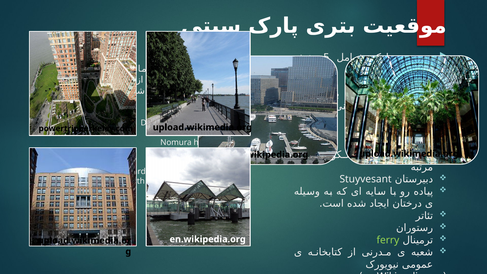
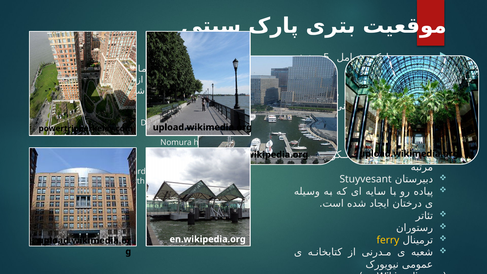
ferry colour: light green -> yellow
